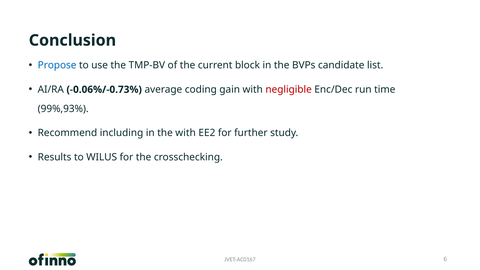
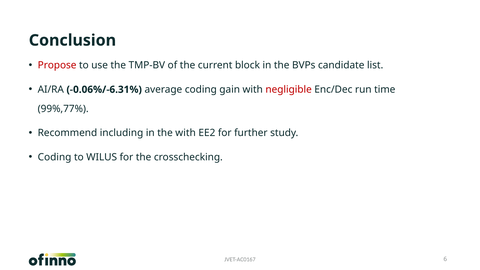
Propose colour: blue -> red
-0.06%/-0.73%: -0.06%/-0.73% -> -0.06%/-6.31%
99%,93%: 99%,93% -> 99%,77%
Results at (55, 157): Results -> Coding
